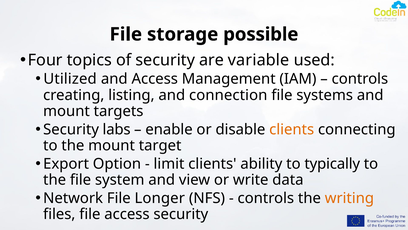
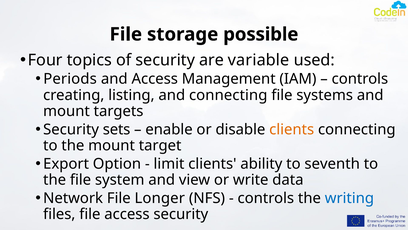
Utilized: Utilized -> Periods
and connection: connection -> connecting
labs: labs -> sets
typically: typically -> seventh
writing colour: orange -> blue
